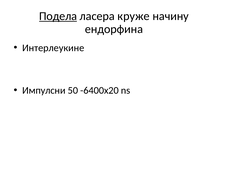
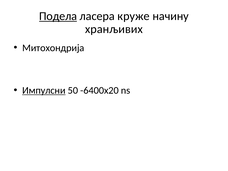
ендорфина: ендорфина -> хранљивих
Интерлеукине: Интерлеукине -> Митохондрија
Импулсни underline: none -> present
